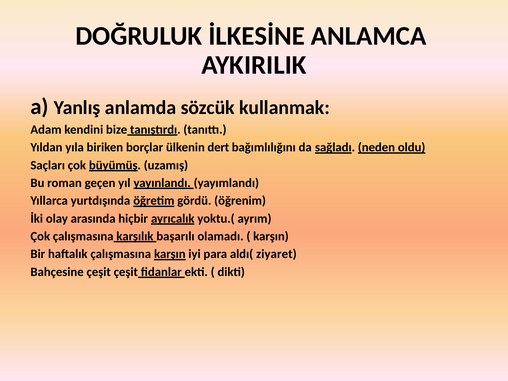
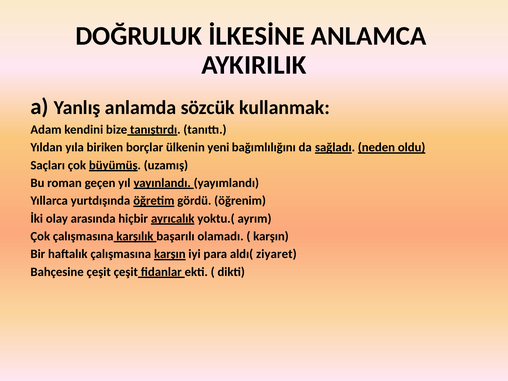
dert: dert -> yeni
